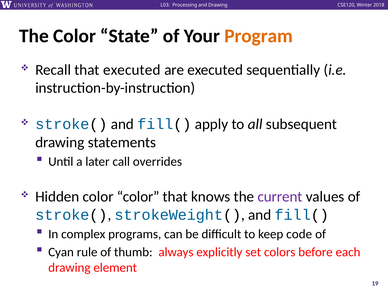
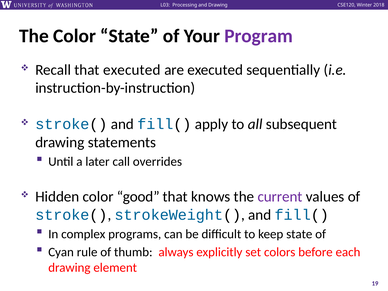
Program colour: orange -> purple
color color: color -> good
keep code: code -> state
